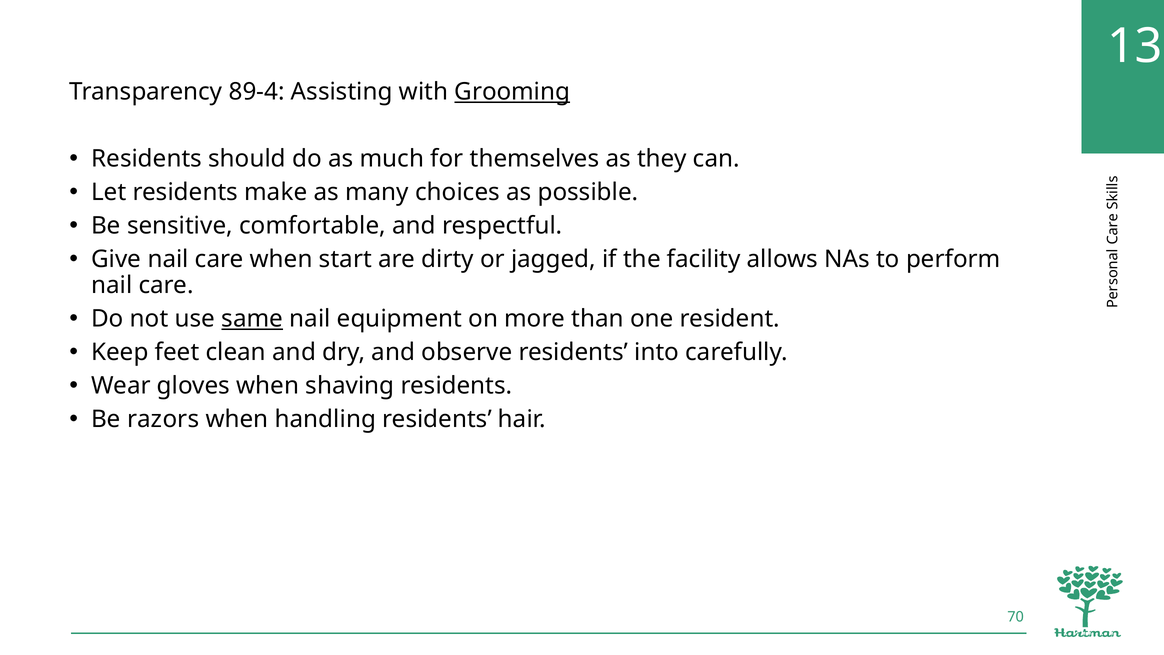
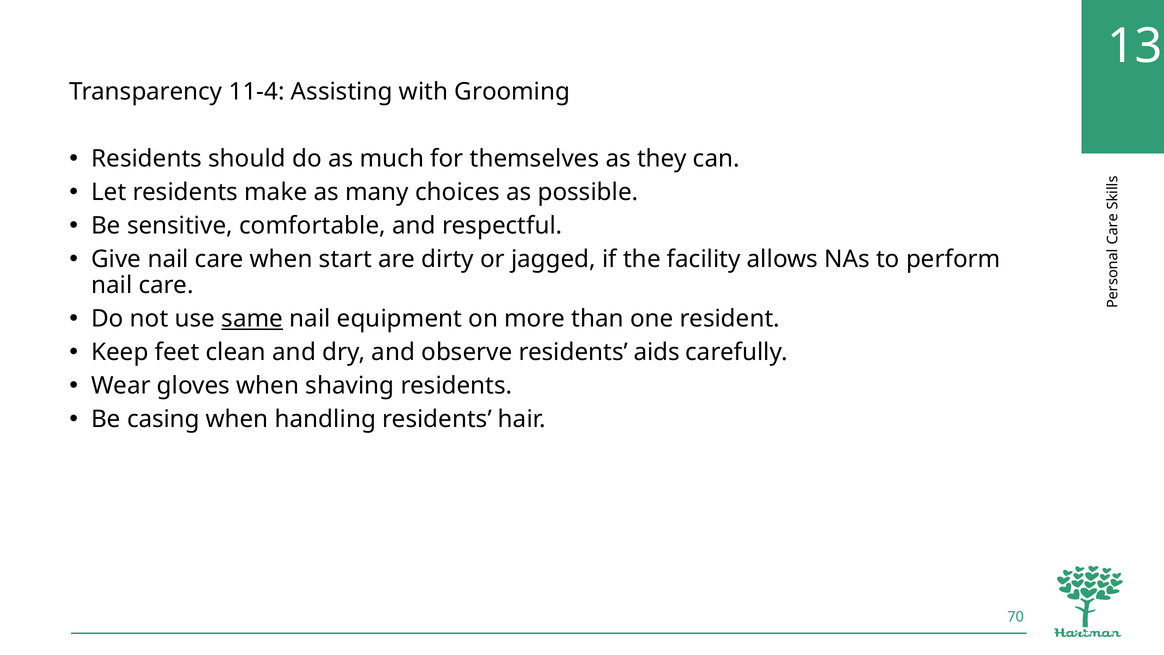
89-4: 89-4 -> 11-4
Grooming underline: present -> none
into: into -> aids
razors: razors -> casing
